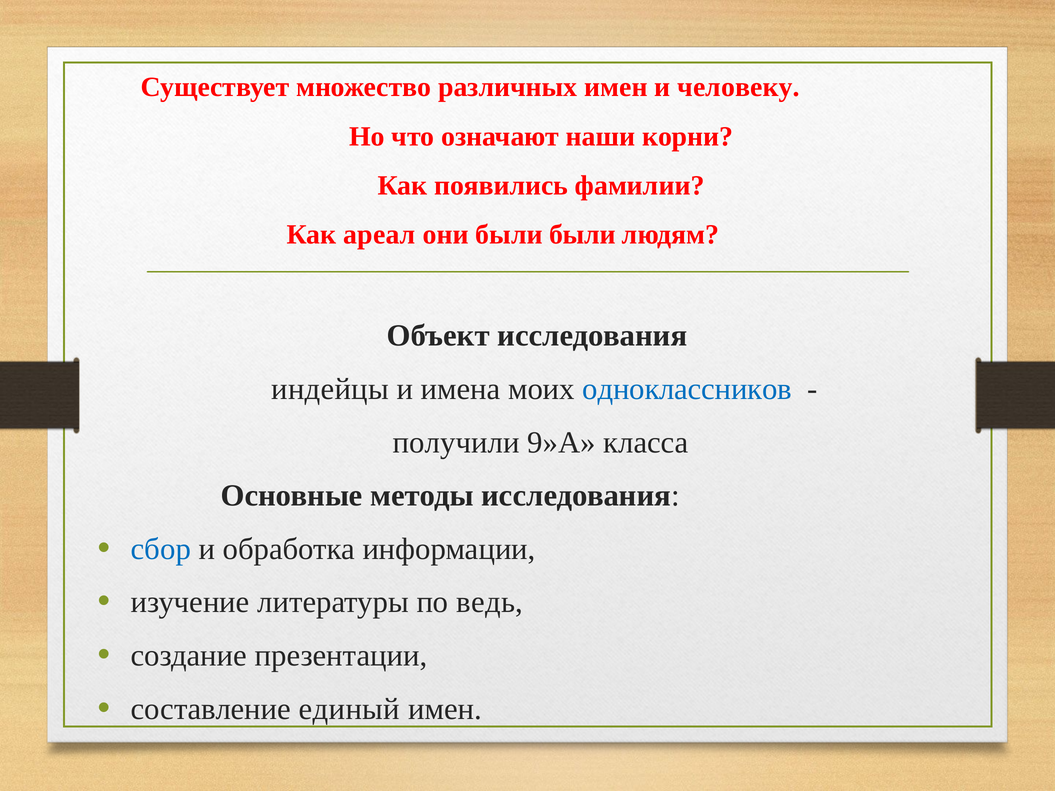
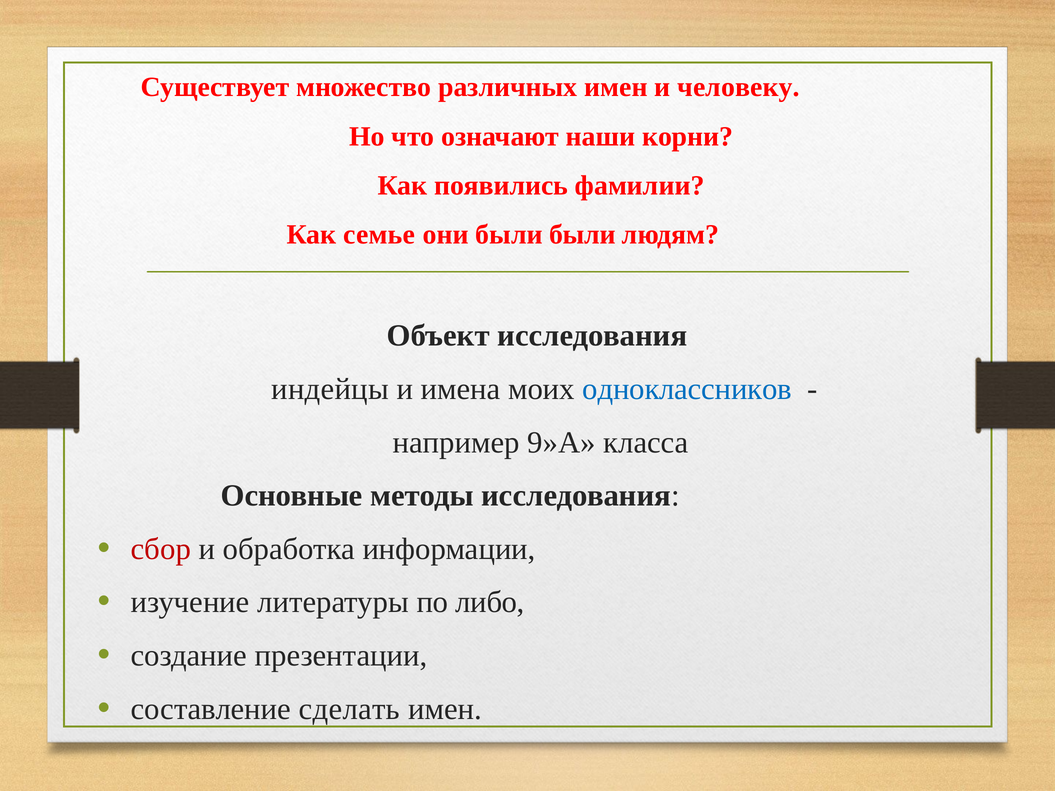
ареал: ареал -> семье
получили: получили -> например
сбор colour: blue -> red
ведь: ведь -> либо
единый: единый -> сделать
